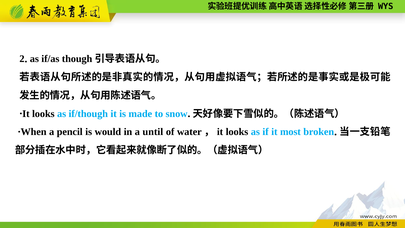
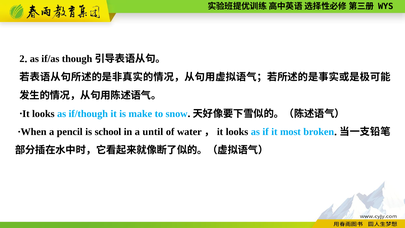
made: made -> make
would: would -> school
